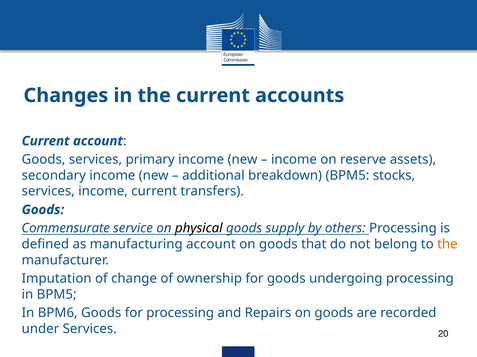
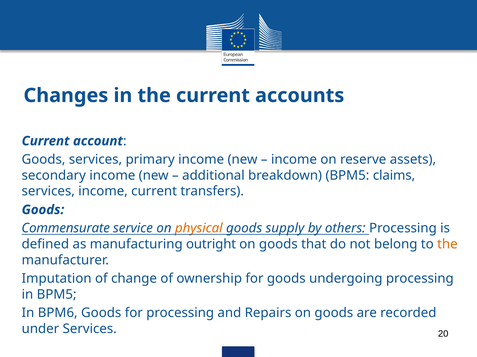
stocks: stocks -> claims
physical colour: black -> orange
manufacturing account: account -> outright
